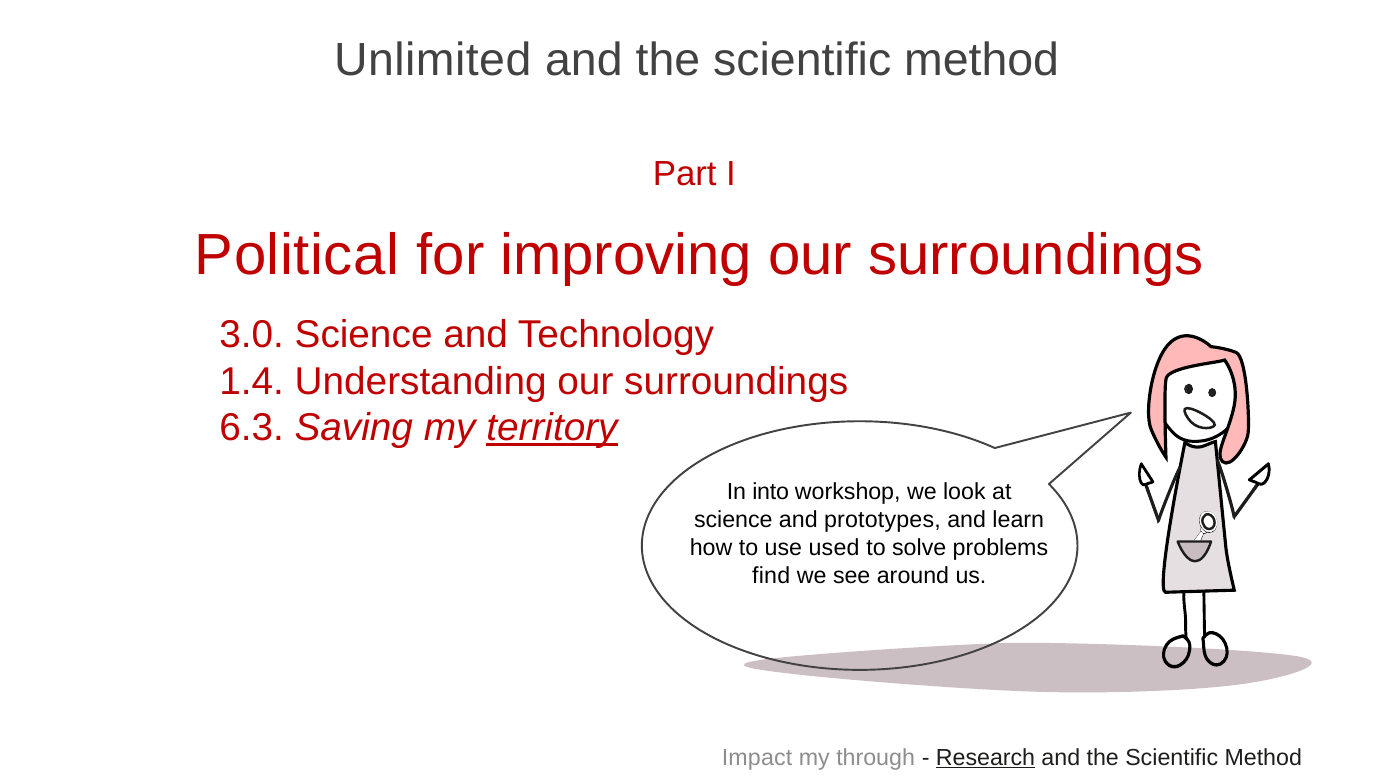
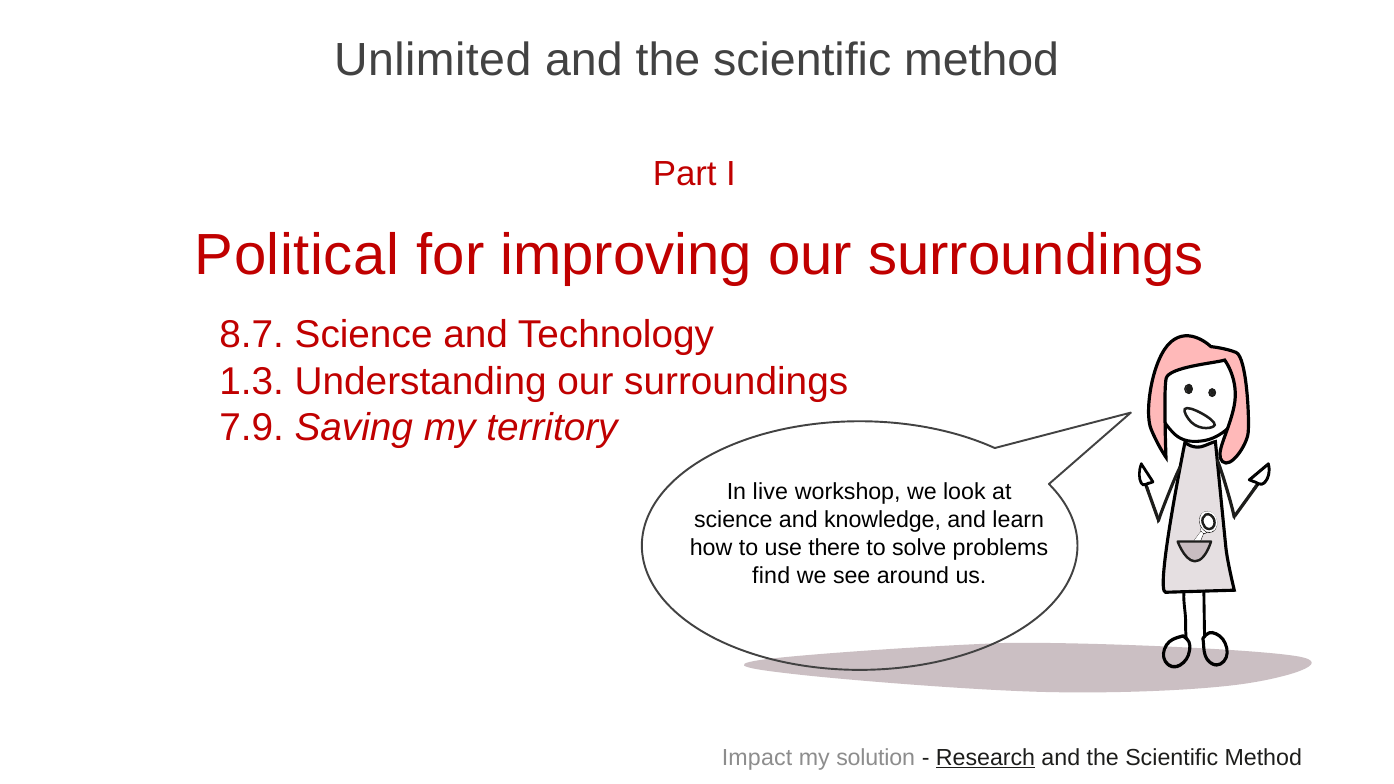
3.0: 3.0 -> 8.7
1.4: 1.4 -> 1.3
6.3: 6.3 -> 7.9
territory underline: present -> none
into: into -> live
prototypes: prototypes -> knowledge
used: used -> there
through: through -> solution
